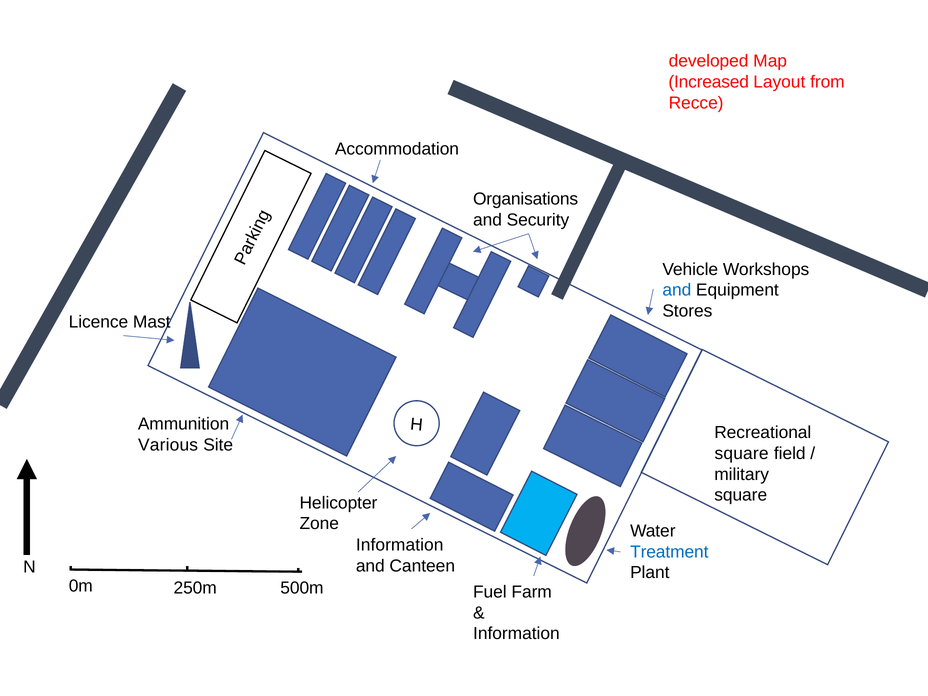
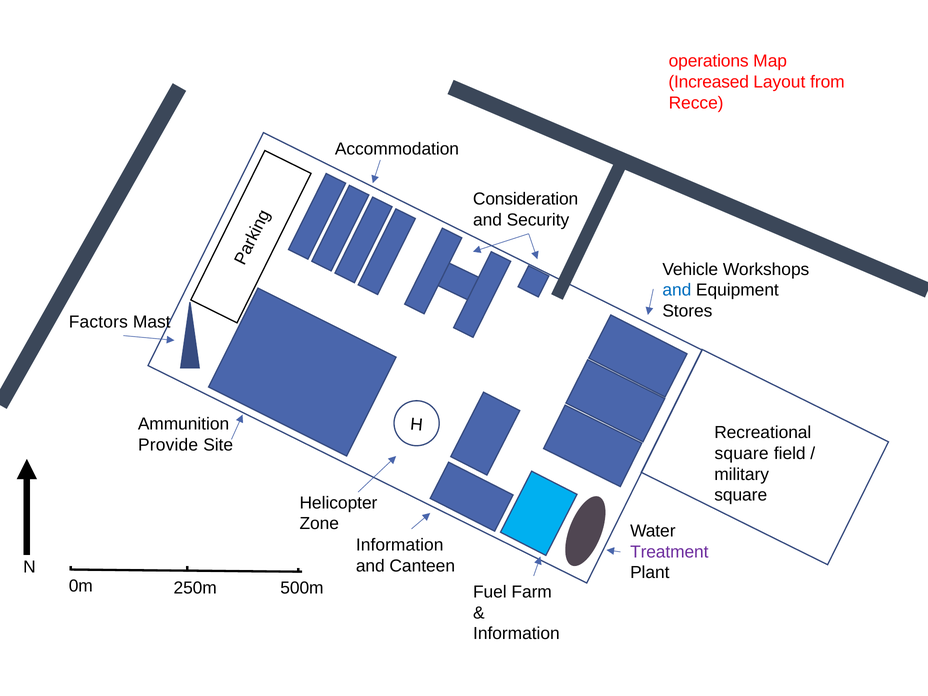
developed: developed -> operations
Organisations: Organisations -> Consideration
Licence: Licence -> Factors
Various: Various -> Provide
Treatment colour: blue -> purple
